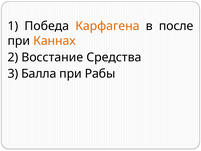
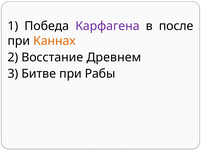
Карфагена colour: orange -> purple
Средства: Средства -> Древнем
Балла: Балла -> Битве
